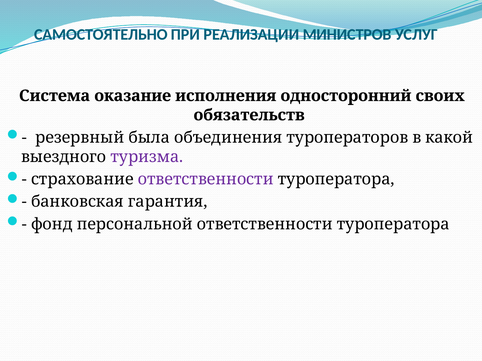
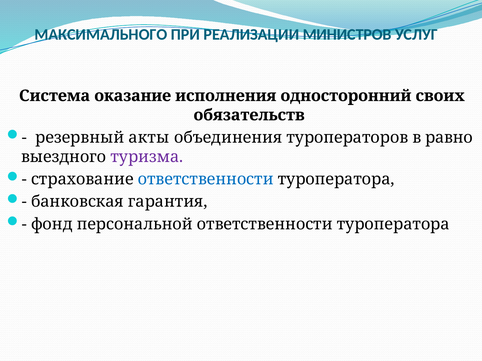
САМОСТОЯТЕЛЬНО: САМОСТОЯТЕЛЬНО -> МАКСИМАЛЬНОГО
была: была -> акты
какой: какой -> равно
ответственности at (206, 179) colour: purple -> blue
